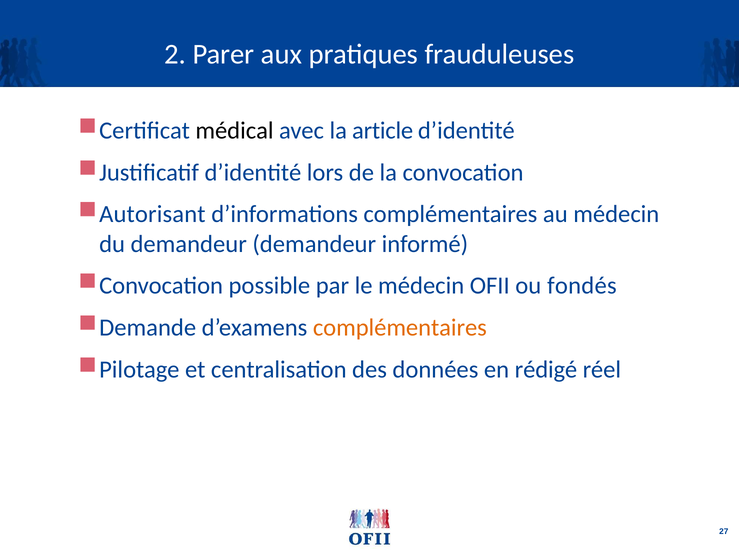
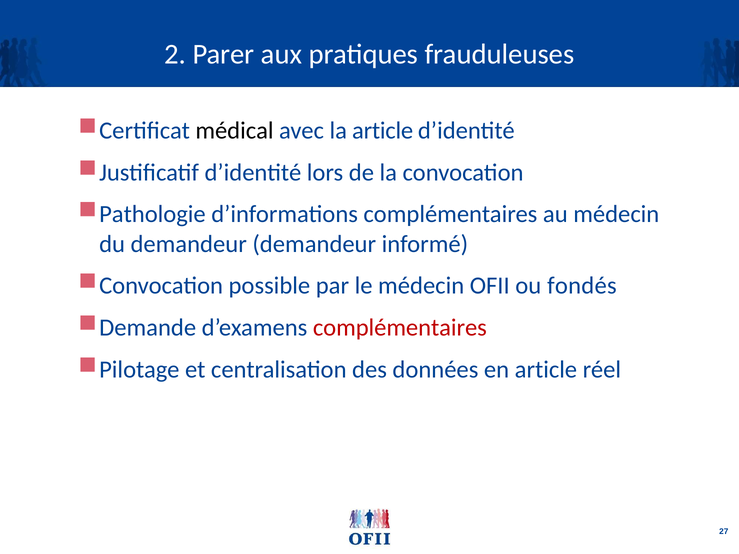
Autorisant: Autorisant -> Pathologie
complémentaires at (400, 328) colour: orange -> red
en rédigé: rédigé -> article
